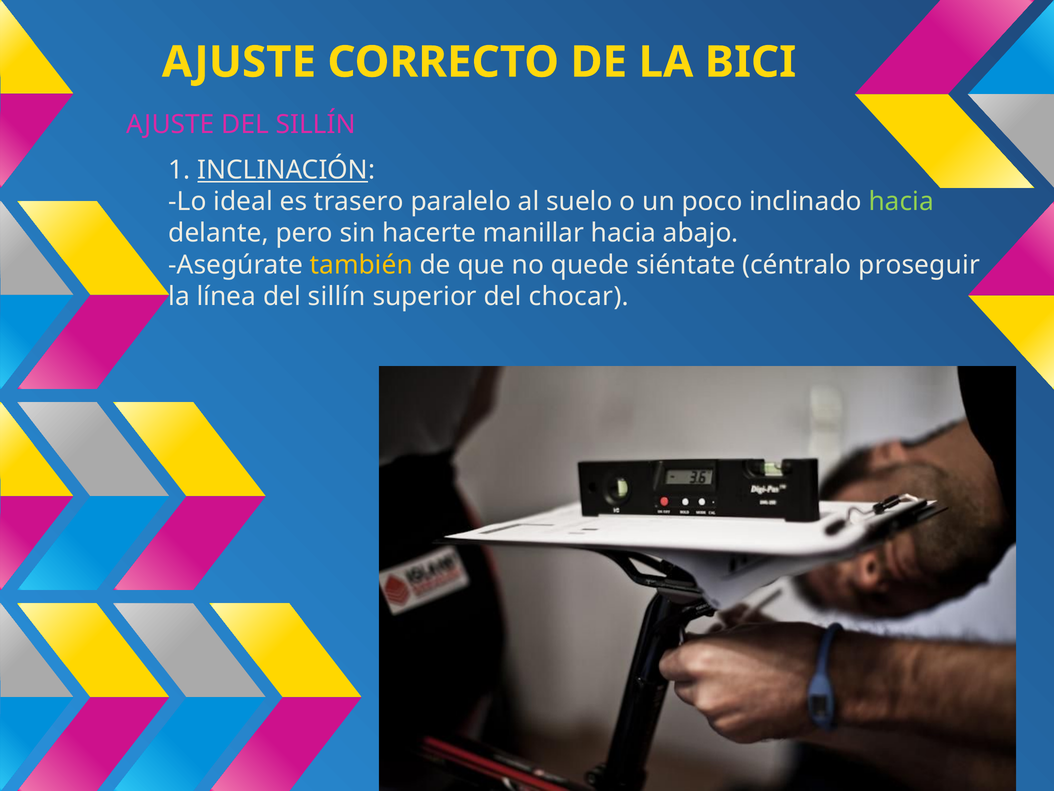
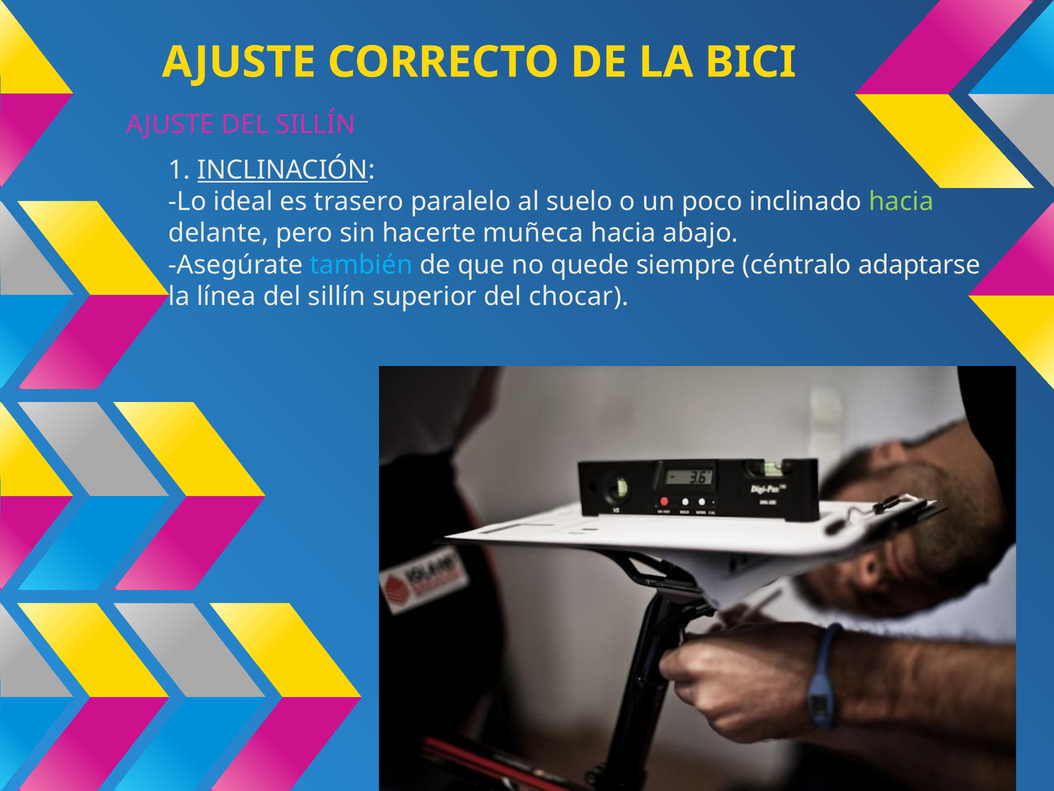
manillar: manillar -> muñeca
también colour: yellow -> light blue
siéntate: siéntate -> siempre
proseguir: proseguir -> adaptarse
